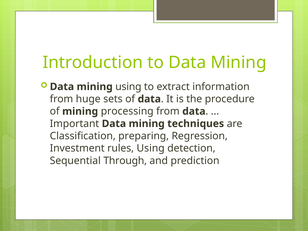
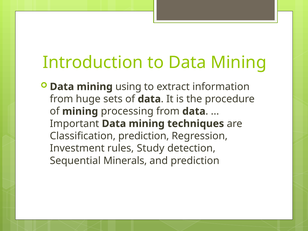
Classification preparing: preparing -> prediction
rules Using: Using -> Study
Through: Through -> Minerals
